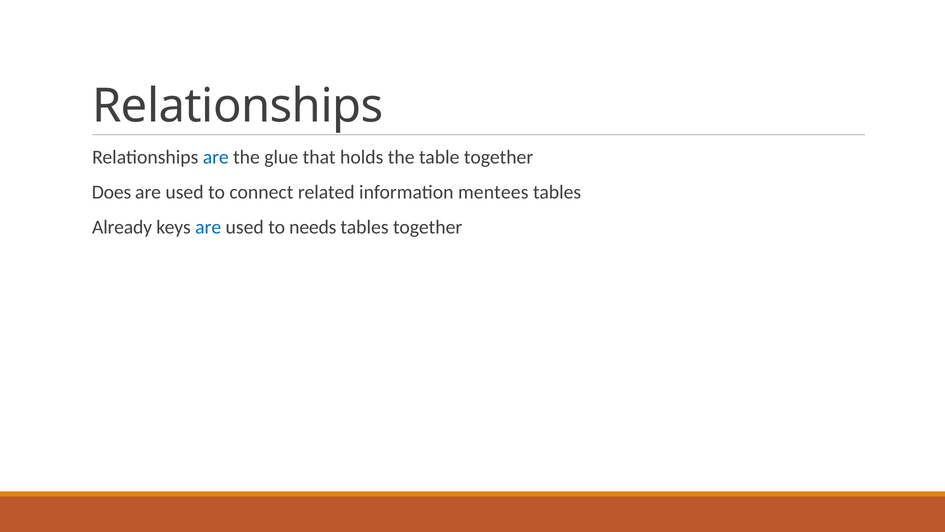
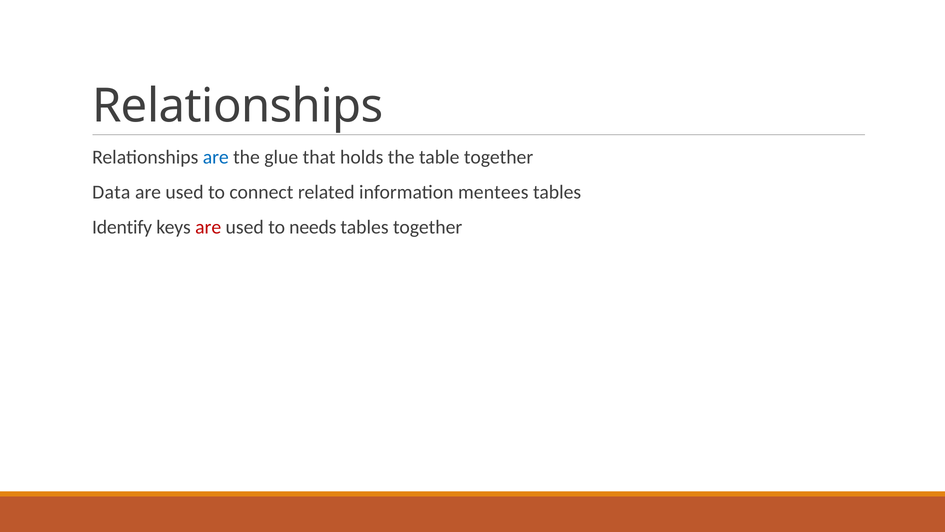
Does: Does -> Data
Already: Already -> Identify
are at (208, 227) colour: blue -> red
